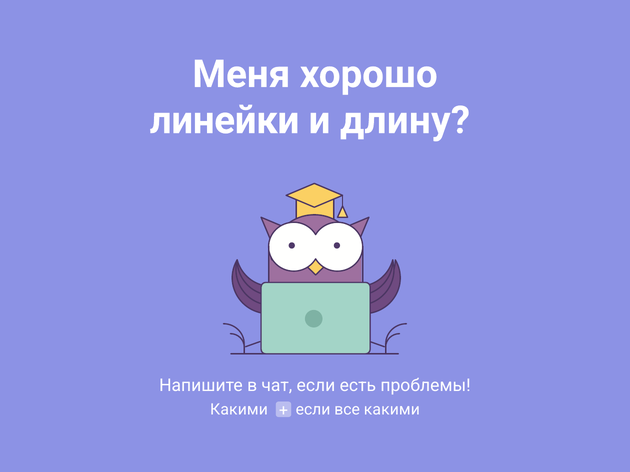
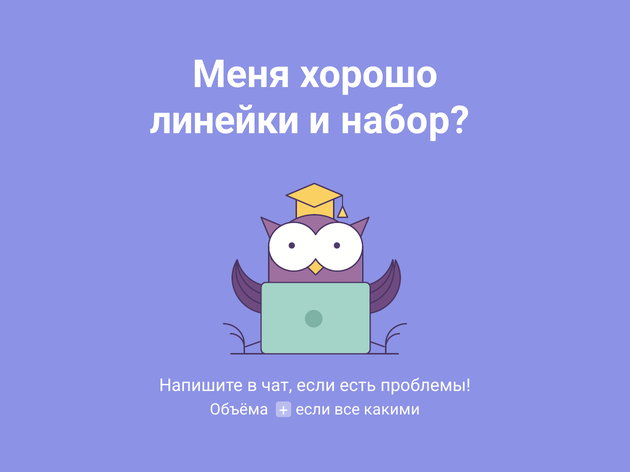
длину: длину -> набор
Какими at (239, 410): Какими -> Объёма
